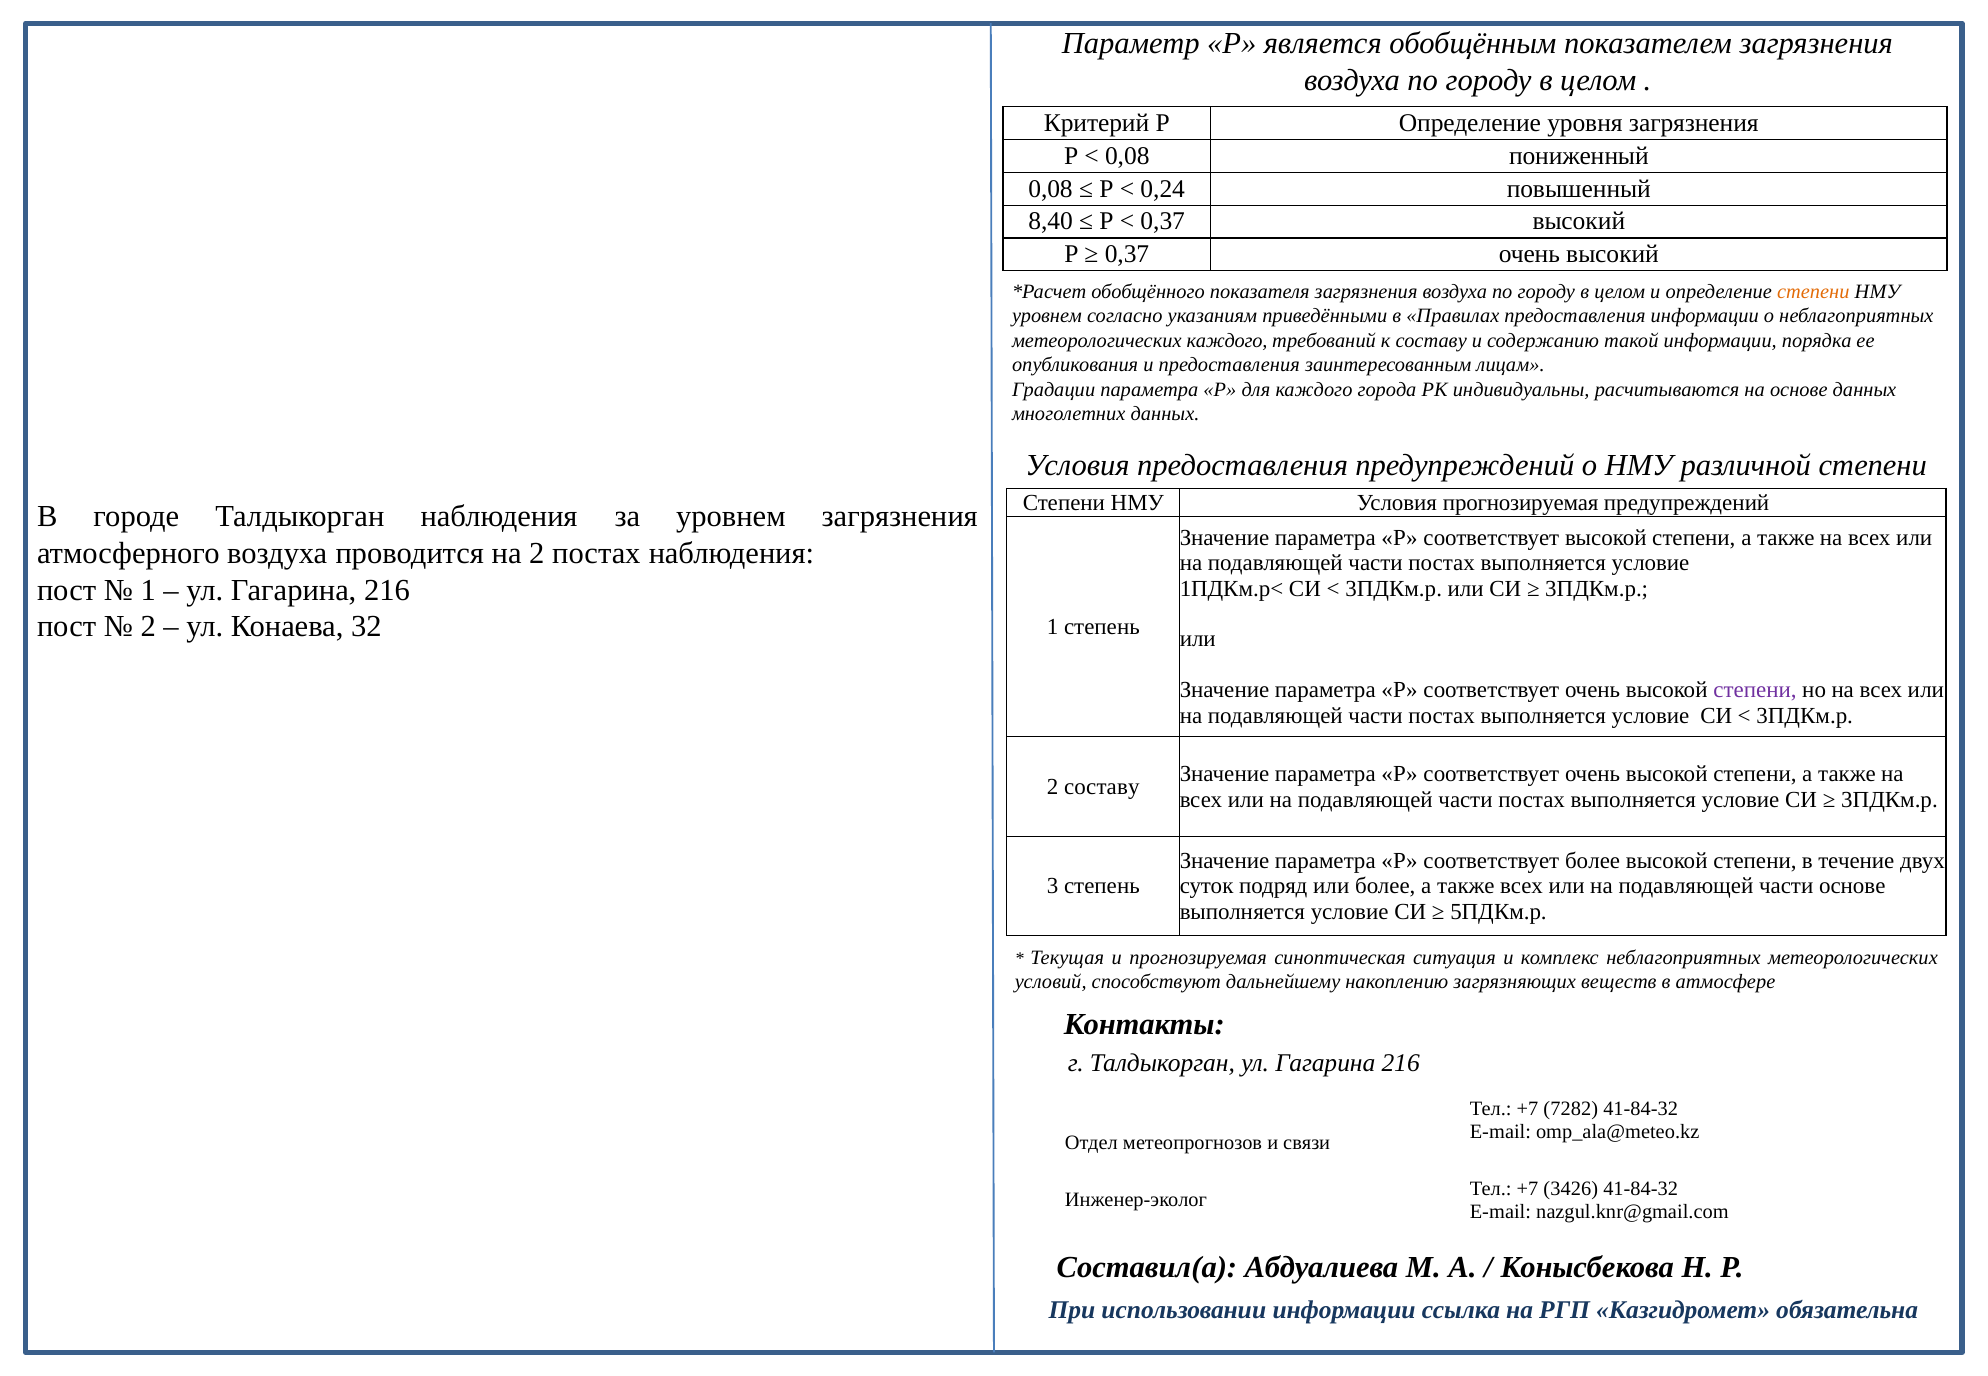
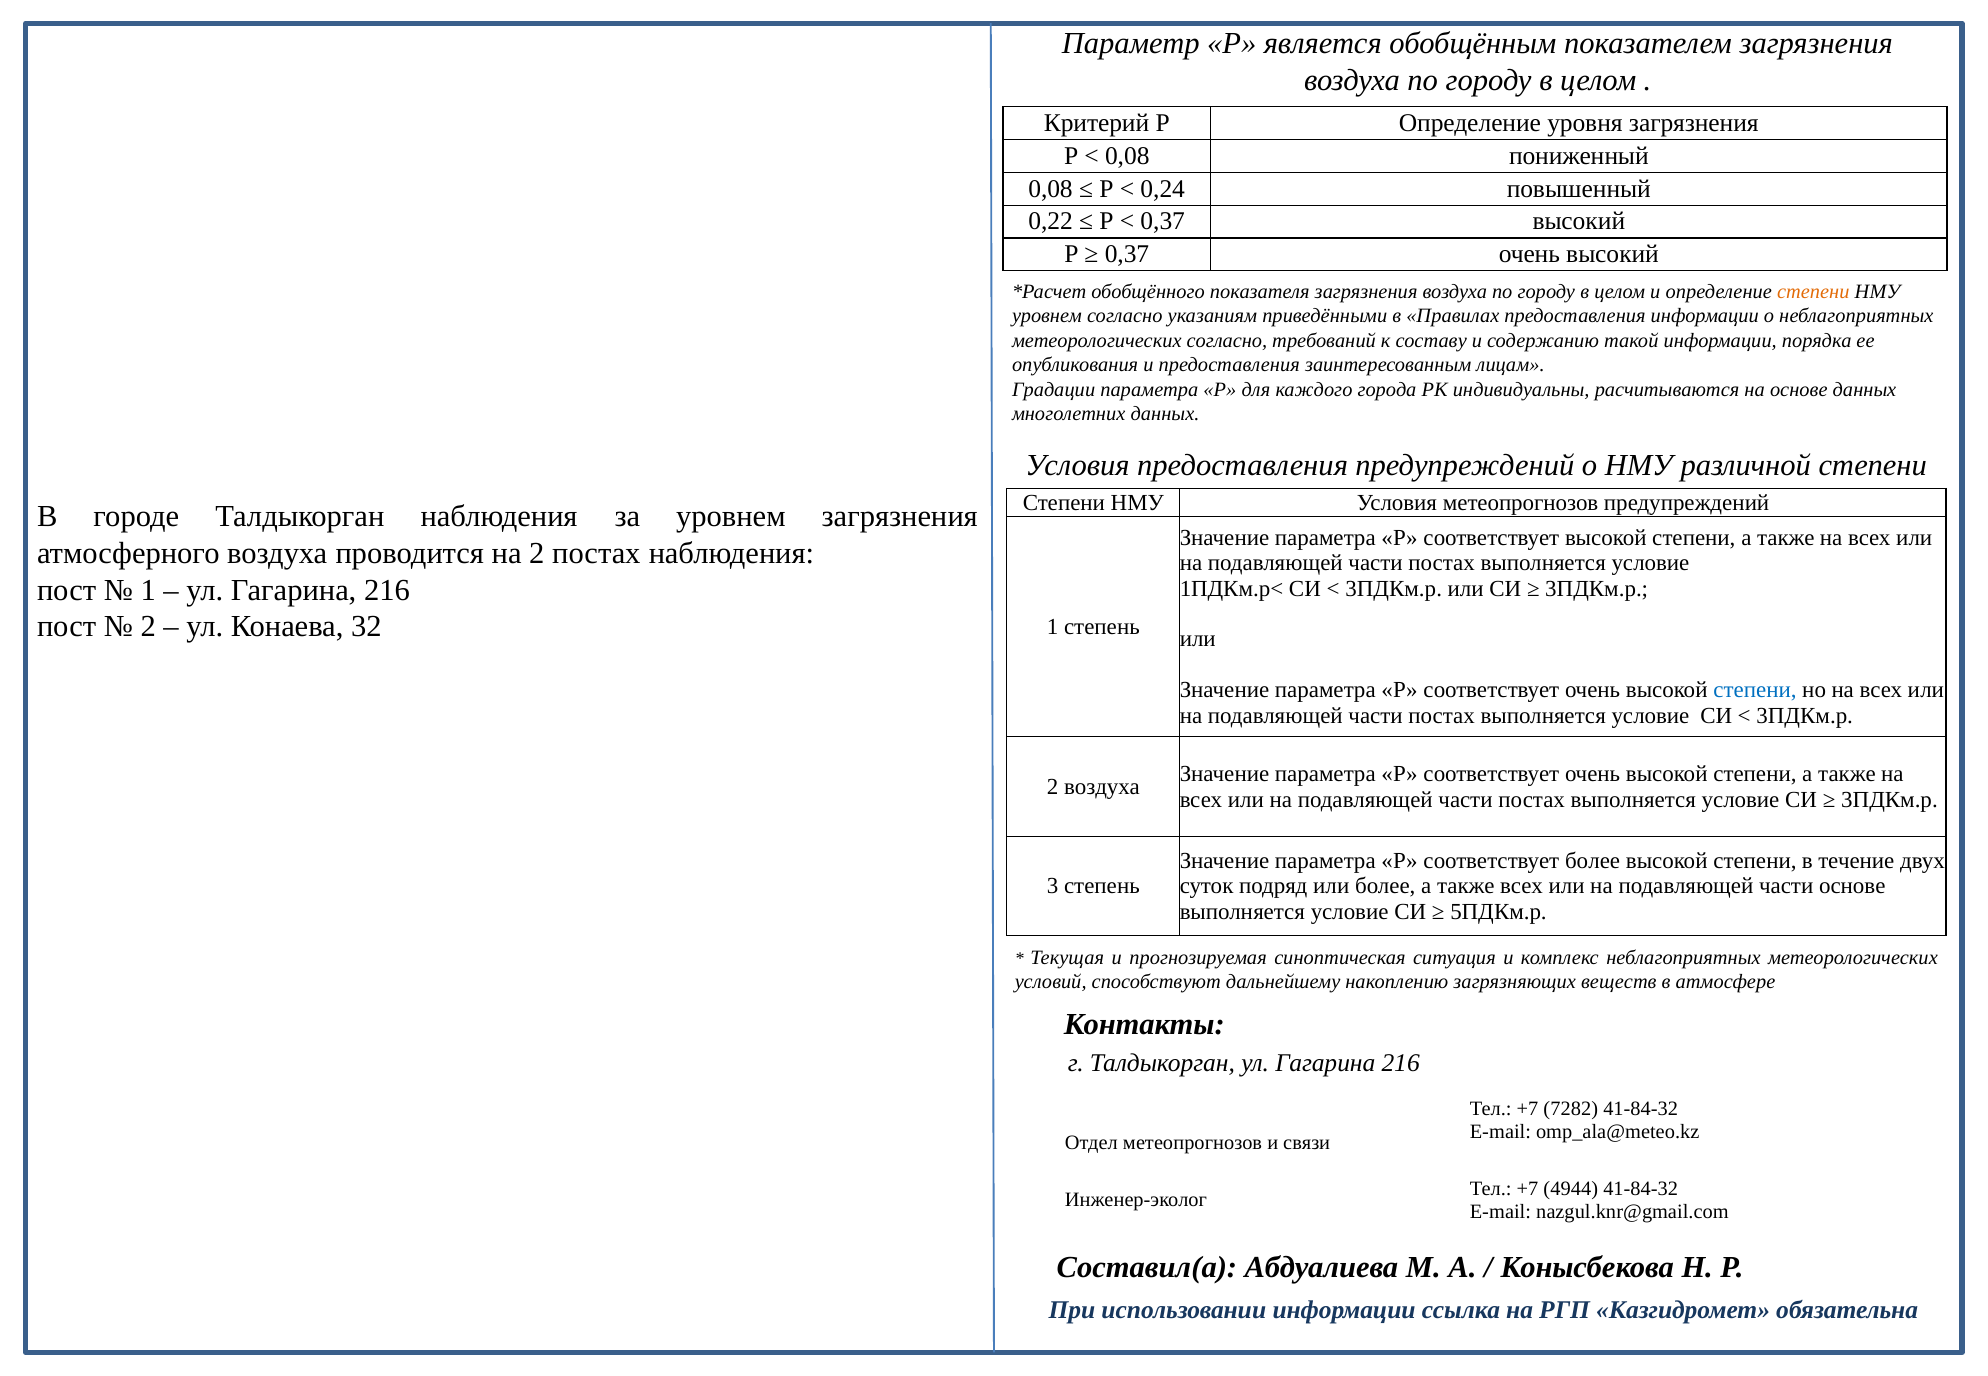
8,40: 8,40 -> 0,22
метеорологических каждого: каждого -> согласно
Условия прогнозируемая: прогнозируемая -> метеопрогнозов
степени at (1755, 690) colour: purple -> blue
2 составу: составу -> воздуха
3426: 3426 -> 4944
